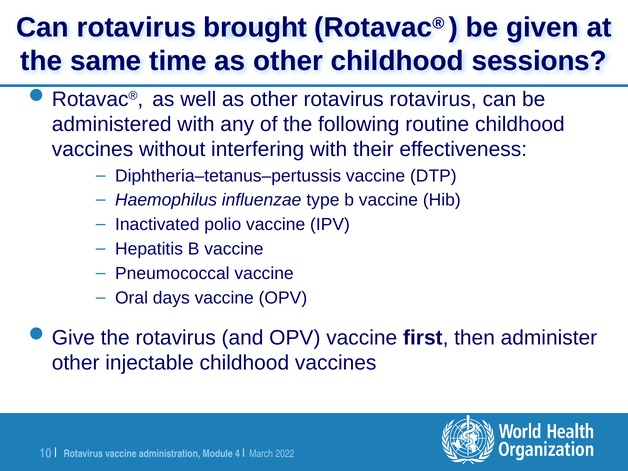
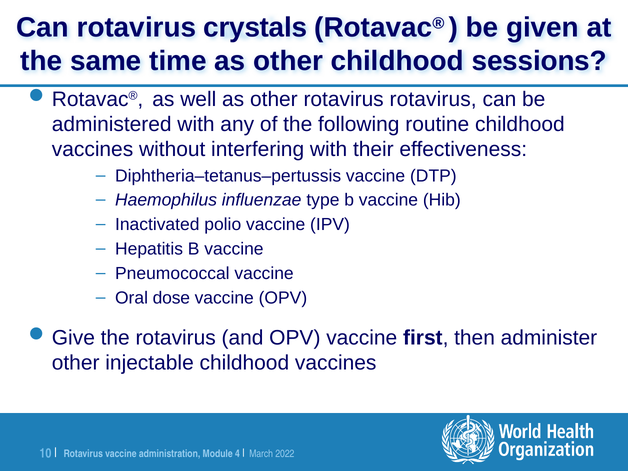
brought: brought -> crystals
days: days -> dose
